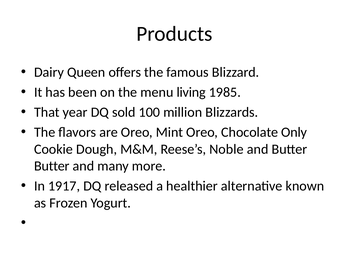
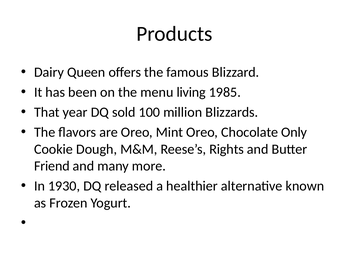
Noble: Noble -> Rights
Butter at (52, 166): Butter -> Friend
1917: 1917 -> 1930
